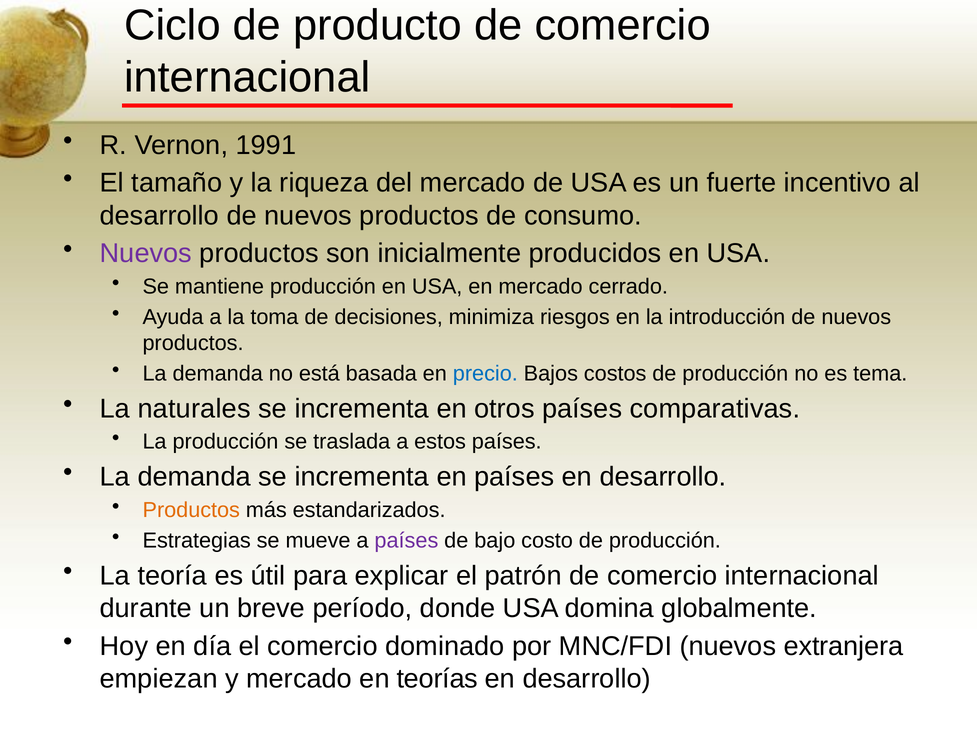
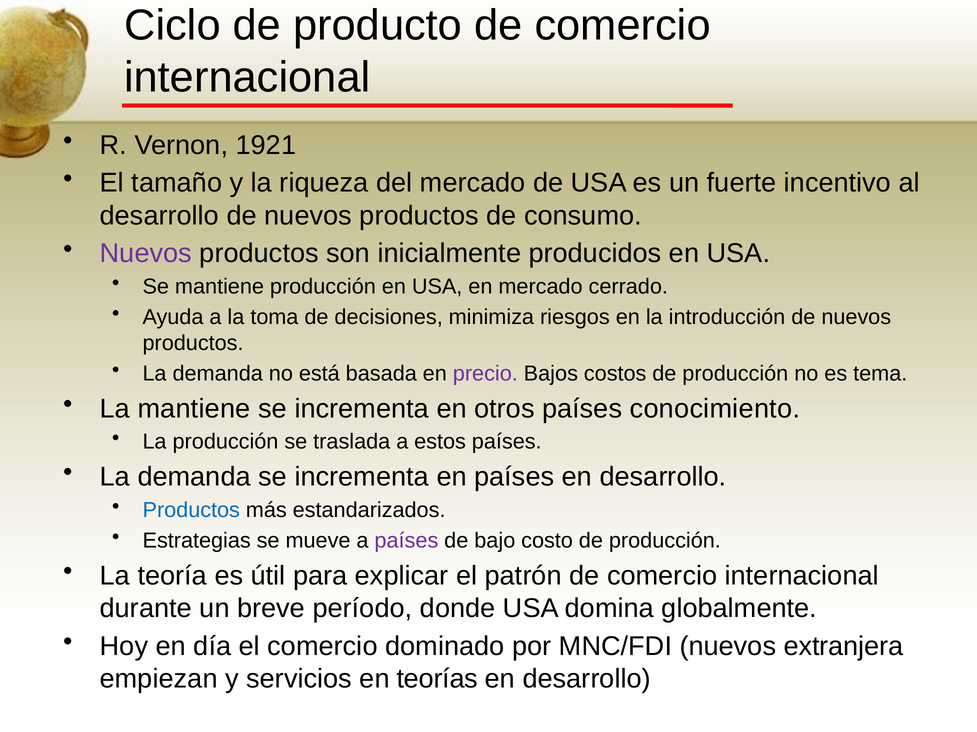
1991: 1991 -> 1921
precio colour: blue -> purple
La naturales: naturales -> mantiene
comparativas: comparativas -> conocimiento
Productos at (191, 511) colour: orange -> blue
y mercado: mercado -> servicios
